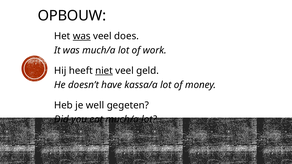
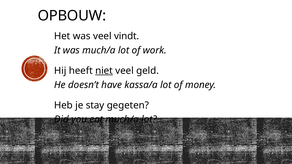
was at (82, 36) underline: present -> none
does: does -> vindt
well: well -> stay
